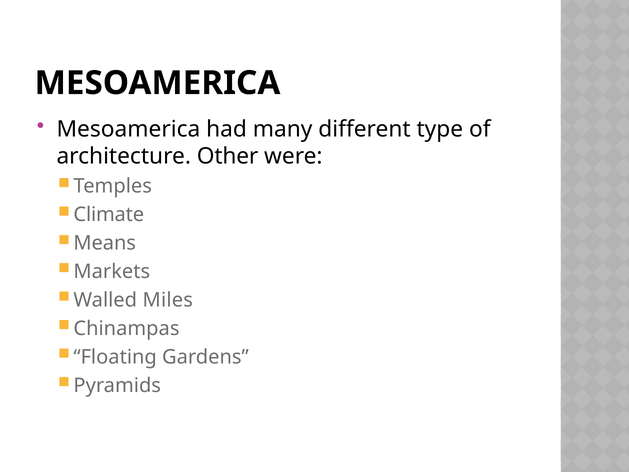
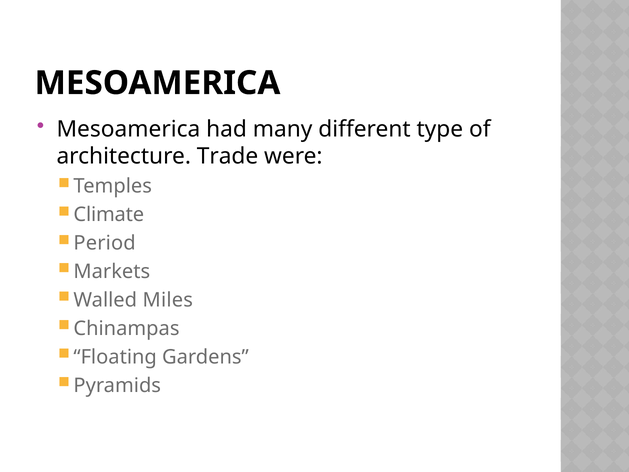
Other: Other -> Trade
Means: Means -> Period
